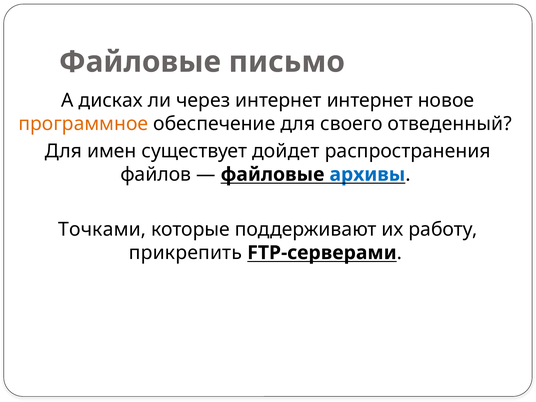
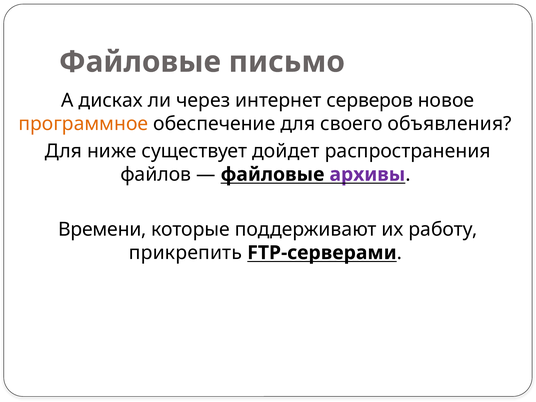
интернет интернет: интернет -> серверов
отведенный: отведенный -> объявления
имен: имен -> ниже
архивы colour: blue -> purple
Точками: Точками -> Времени
